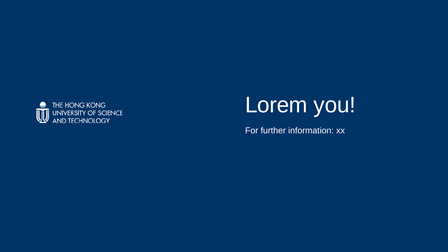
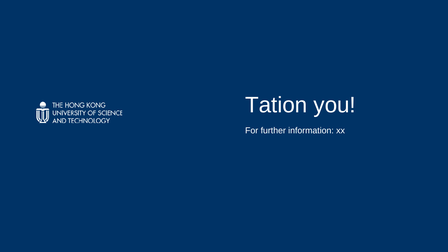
Lorem: Lorem -> Tation
